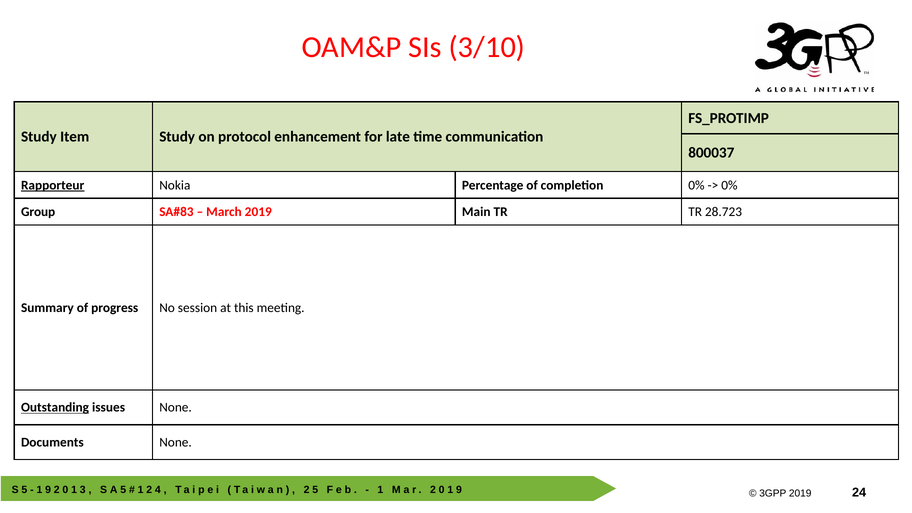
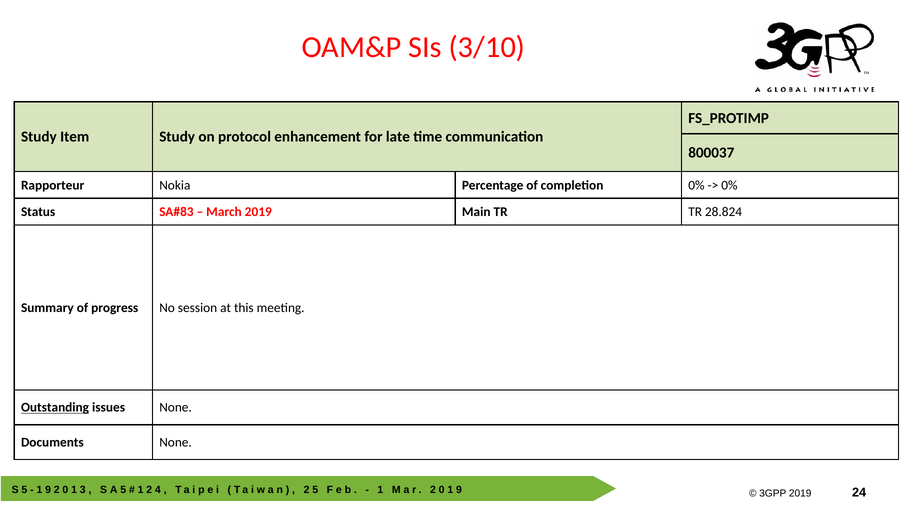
Rapporteur underline: present -> none
Group: Group -> Status
28.723: 28.723 -> 28.824
